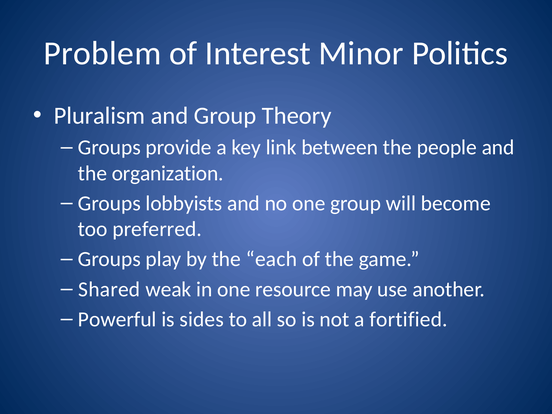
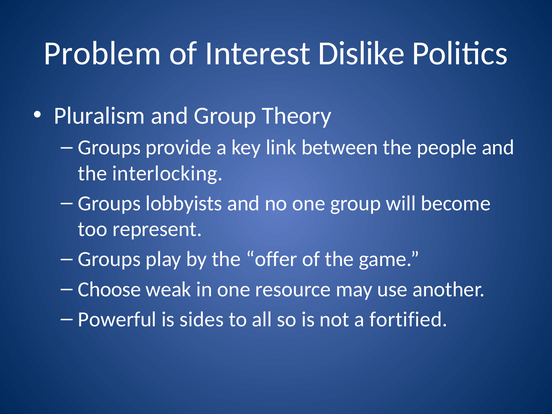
Minor: Minor -> Dislike
organization: organization -> interlocking
preferred: preferred -> represent
each: each -> offer
Shared: Shared -> Choose
